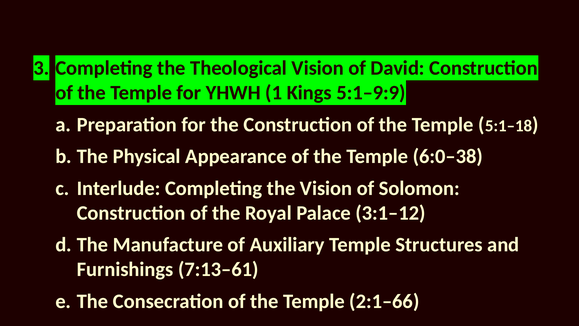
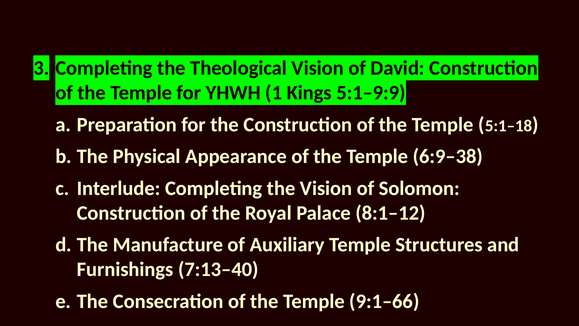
6:0–38: 6:0–38 -> 6:9–38
3:1–12: 3:1–12 -> 8:1–12
7:13–61: 7:13–61 -> 7:13–40
2:1–66: 2:1–66 -> 9:1–66
